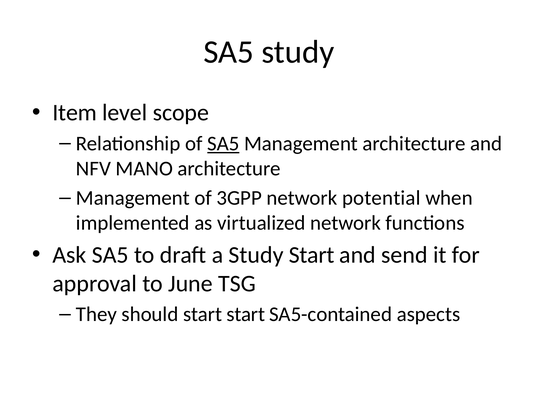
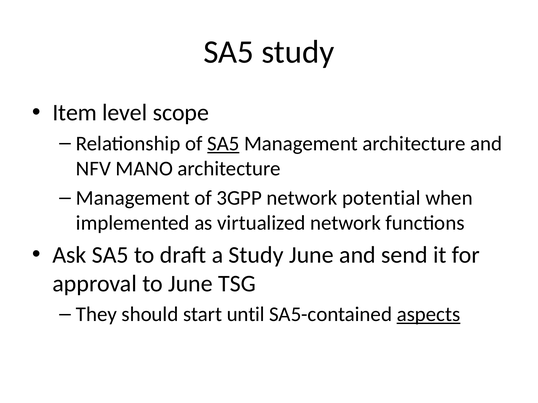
Study Start: Start -> June
start start: start -> until
aspects underline: none -> present
